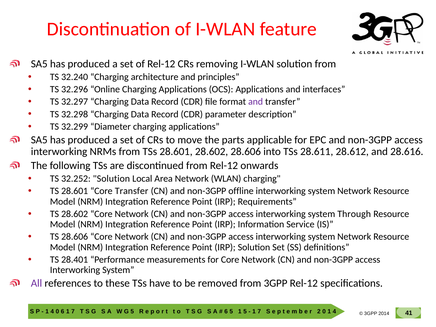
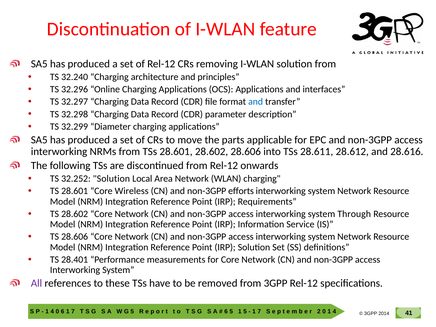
and at (256, 102) colour: purple -> blue
Core Transfer: Transfer -> Wireless
offline: offline -> efforts
